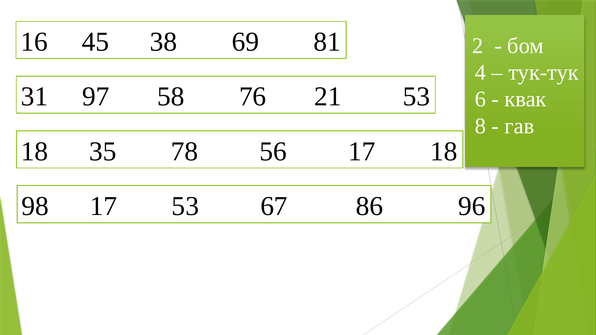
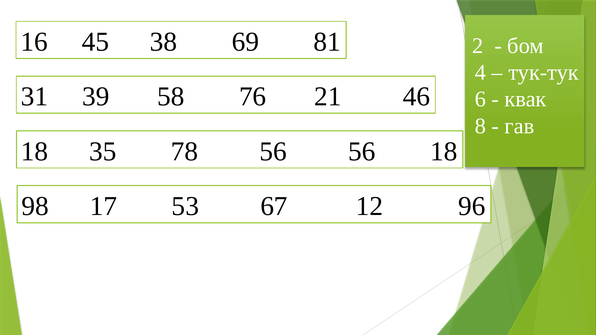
97: 97 -> 39
21 53: 53 -> 46
56 17: 17 -> 56
86: 86 -> 12
